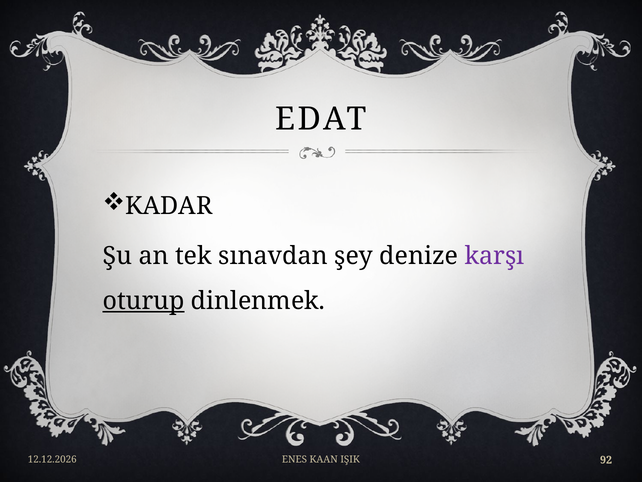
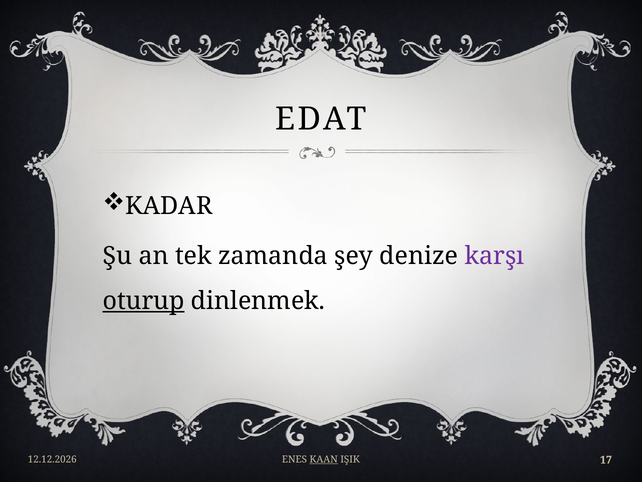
sınavdan: sınavdan -> zamanda
KAAN underline: none -> present
92: 92 -> 17
